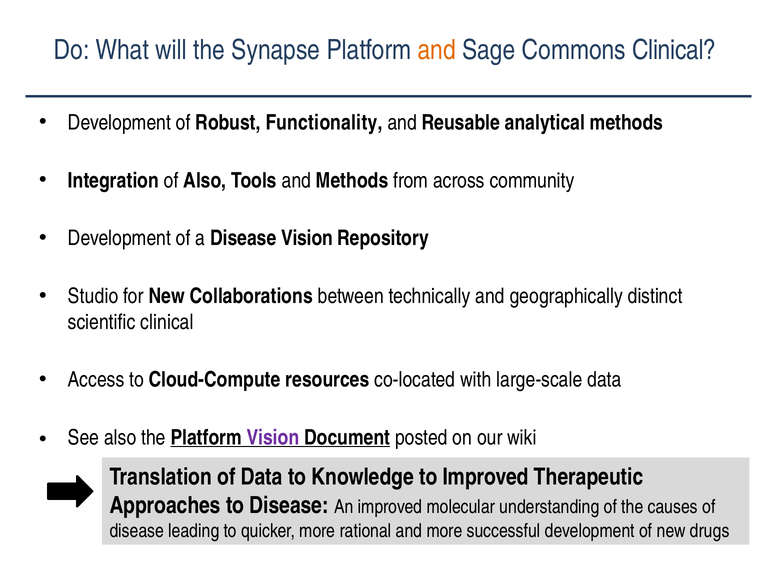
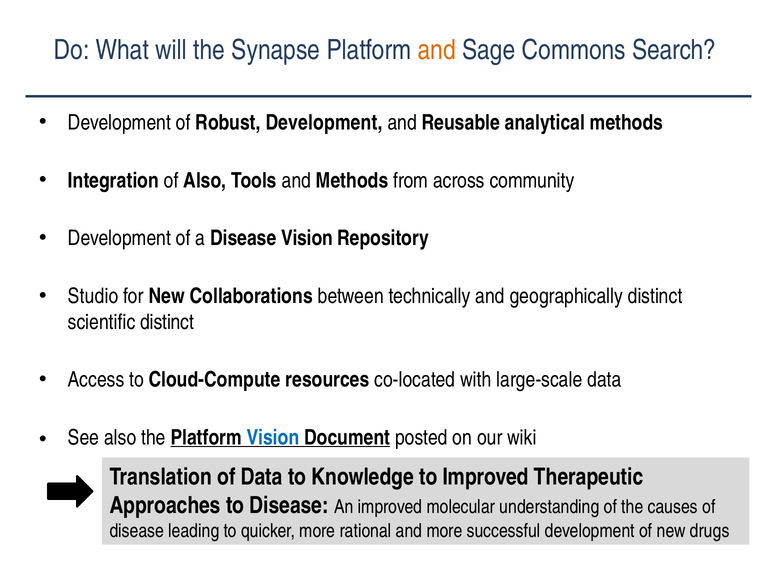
Commons Clinical: Clinical -> Search
Robust Functionality: Functionality -> Development
scientific clinical: clinical -> distinct
Vision at (273, 438) colour: purple -> blue
